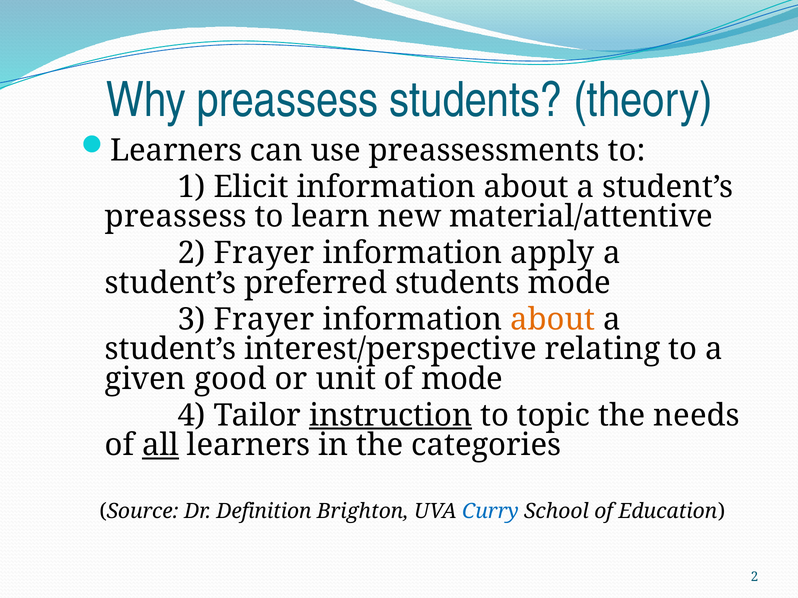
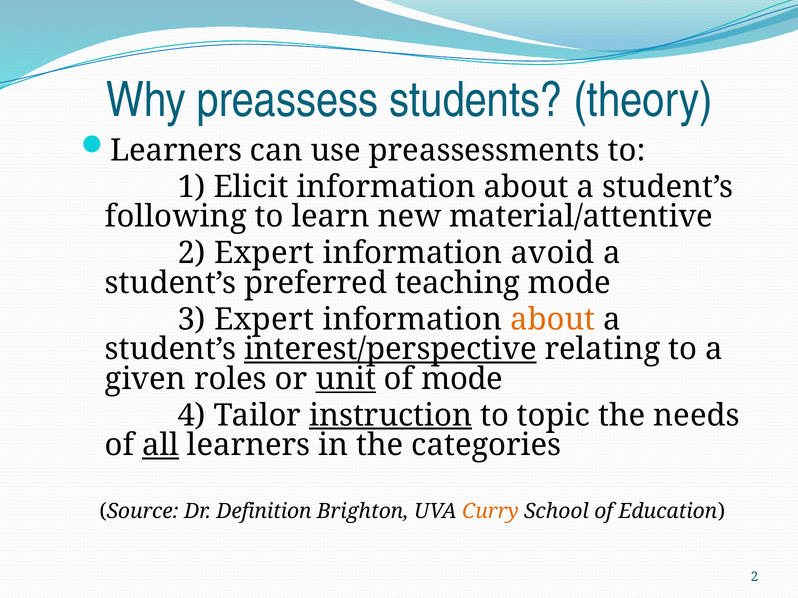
preassess at (176, 217): preassess -> following
2 Frayer: Frayer -> Expert
apply: apply -> avoid
preferred students: students -> teaching
3 Frayer: Frayer -> Expert
interest/perspective underline: none -> present
good: good -> roles
unit underline: none -> present
Curry colour: blue -> orange
